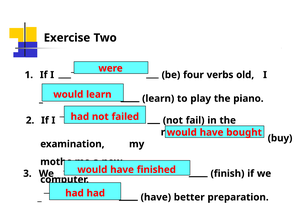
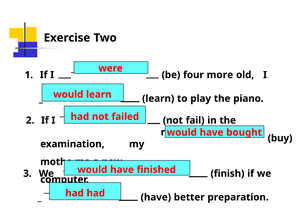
verbs: verbs -> more
